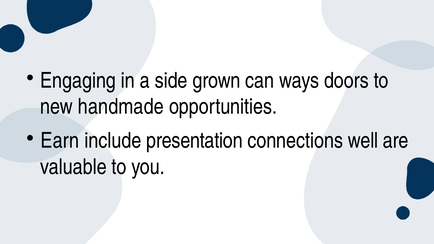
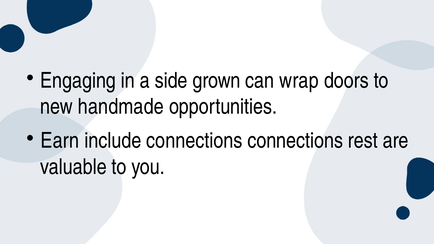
ways: ways -> wrap
include presentation: presentation -> connections
well: well -> rest
